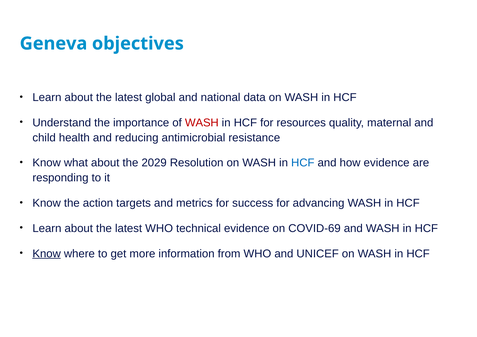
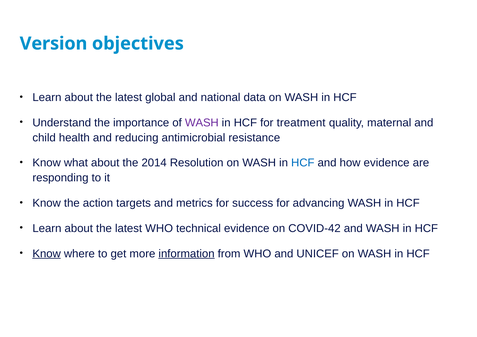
Geneva: Geneva -> Version
WASH at (202, 123) colour: red -> purple
resources: resources -> treatment
2029: 2029 -> 2014
COVID-69: COVID-69 -> COVID-42
information underline: none -> present
